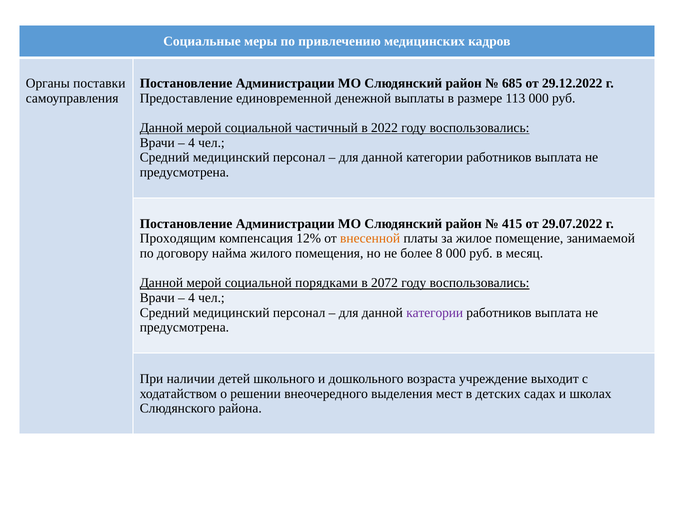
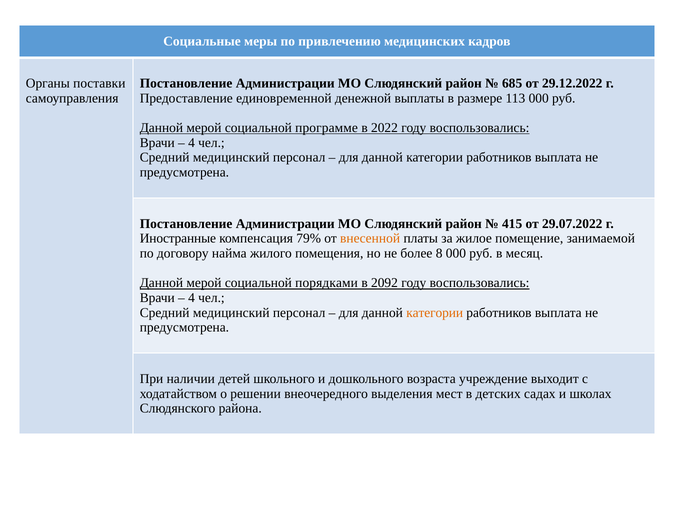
частичный: частичный -> программе
Проходящим: Проходящим -> Иностранные
12%: 12% -> 79%
2072: 2072 -> 2092
категории at (435, 312) colour: purple -> orange
